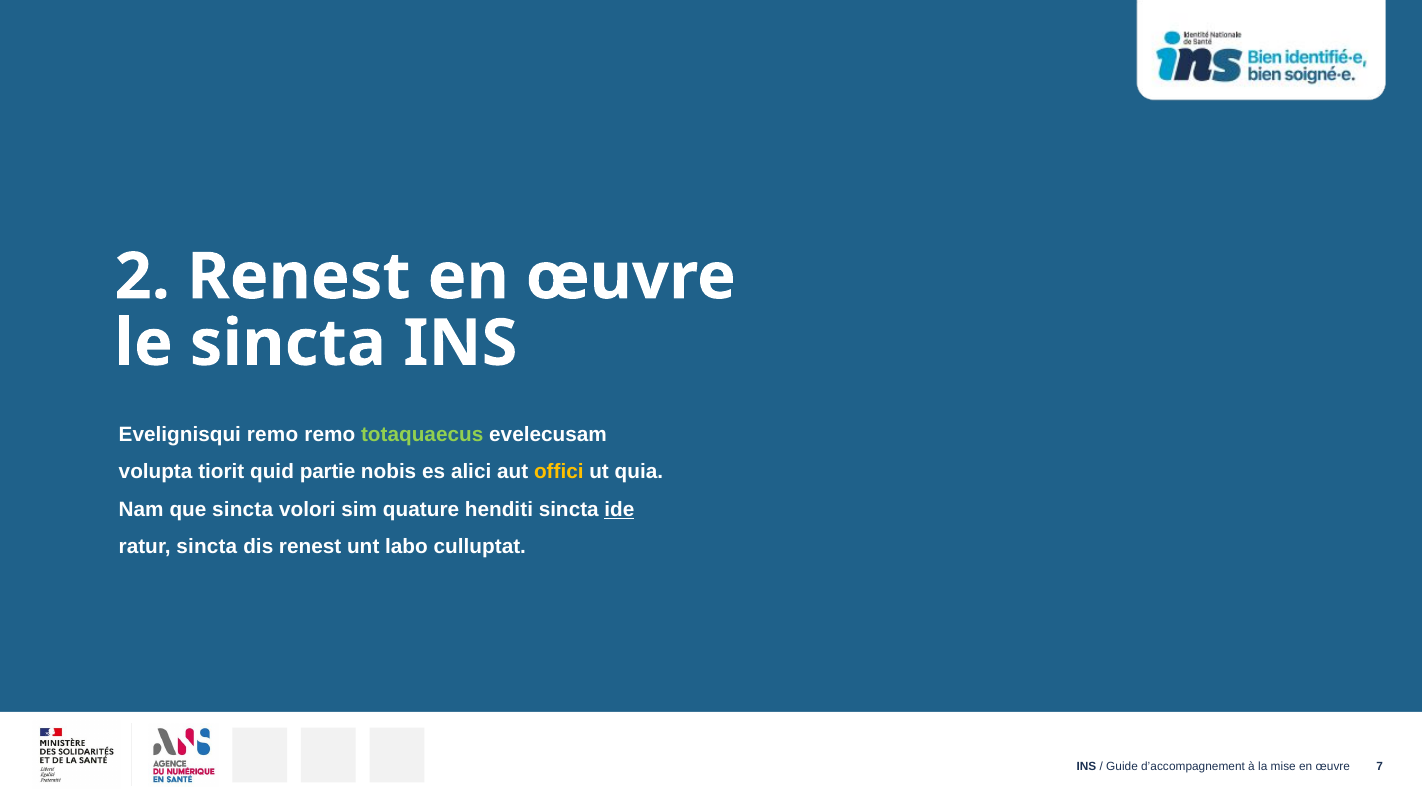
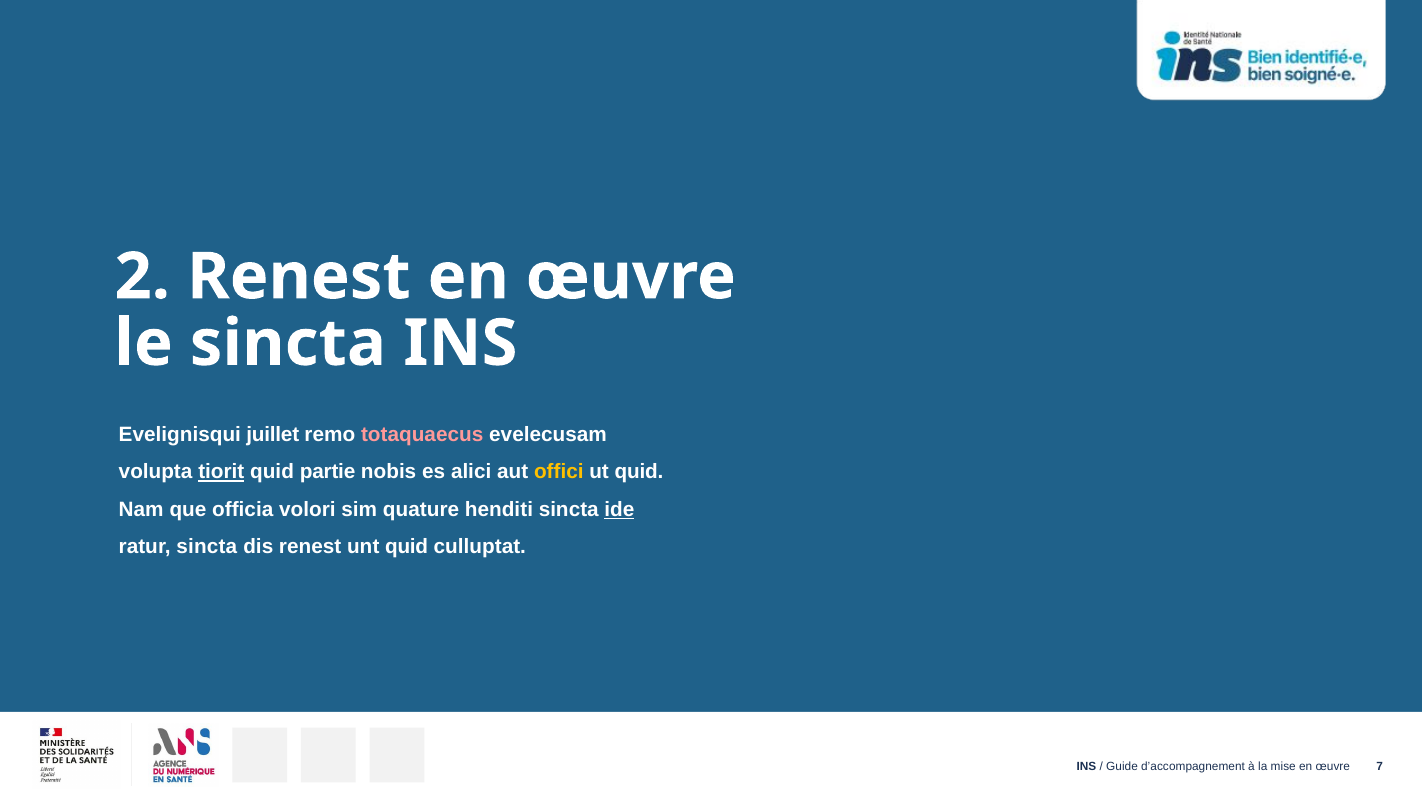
Evelignisqui remo: remo -> juillet
totaquaecus colour: light green -> pink
tiorit underline: none -> present
ut quia: quia -> quid
que sincta: sincta -> officia
unt labo: labo -> quid
